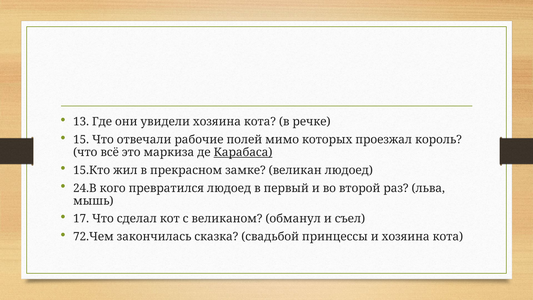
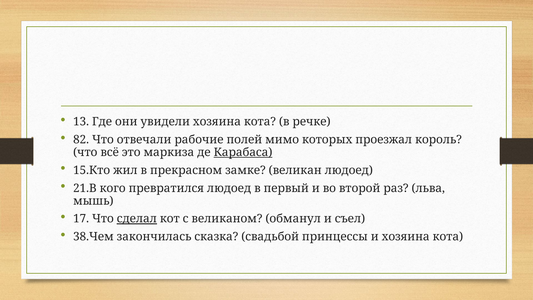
15: 15 -> 82
24.В: 24.В -> 21.В
сделал underline: none -> present
72.Чем: 72.Чем -> 38.Чем
